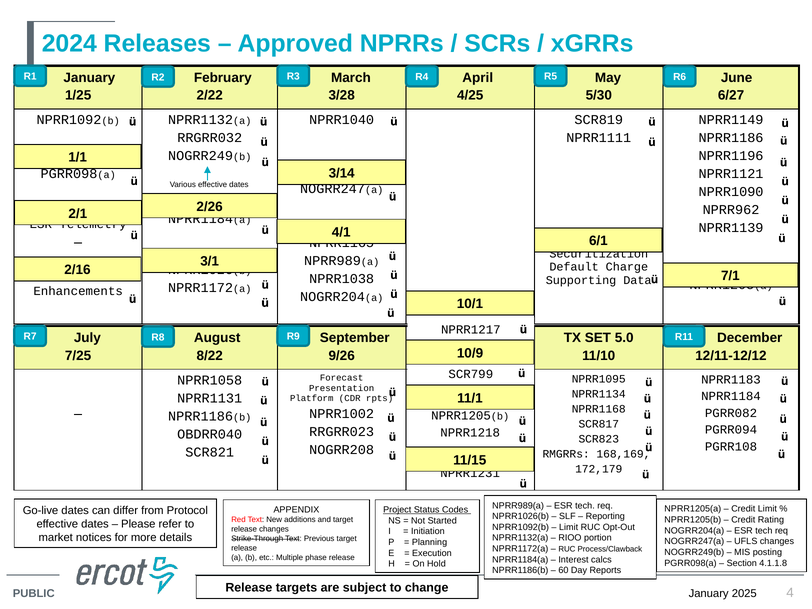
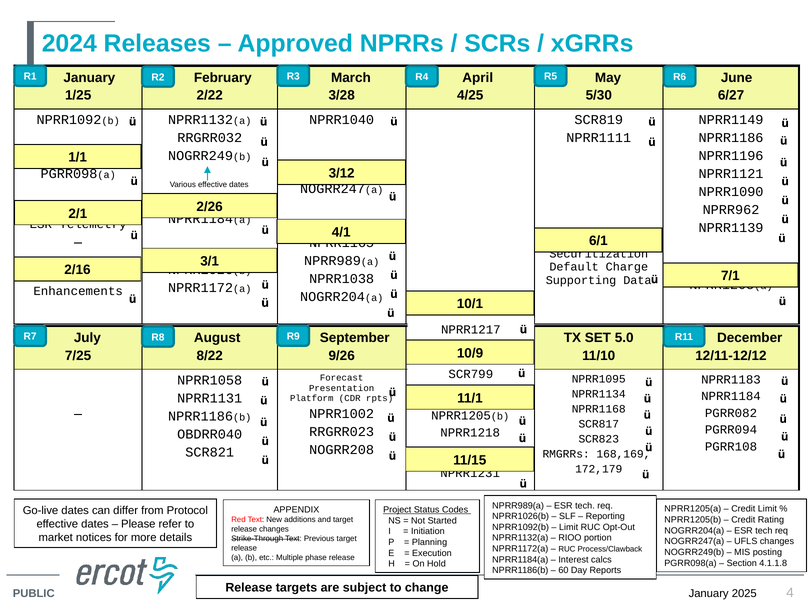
3/14: 3/14 -> 3/12
